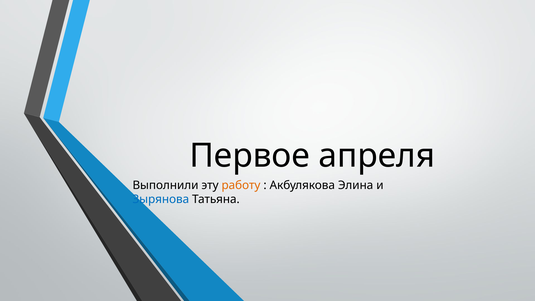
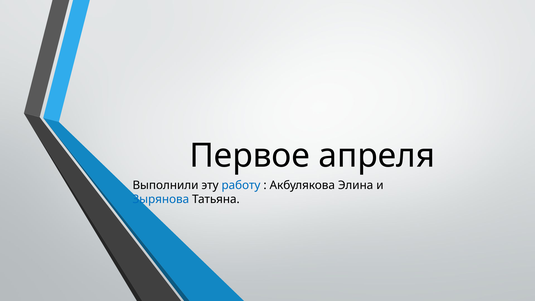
работу colour: orange -> blue
